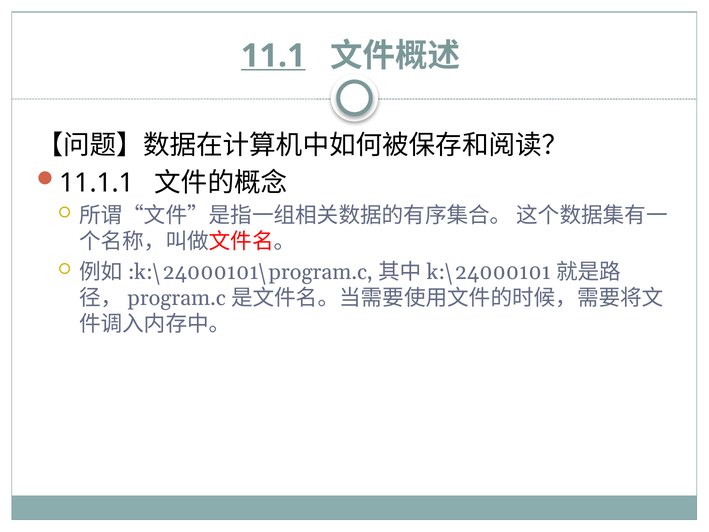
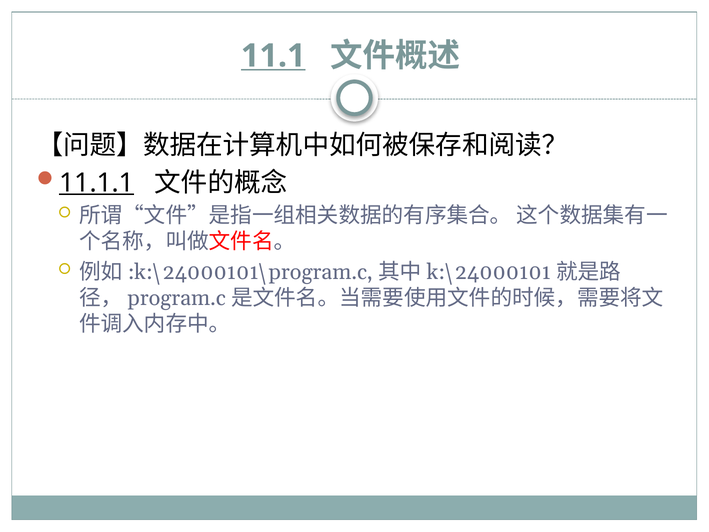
11.1.1 underline: none -> present
